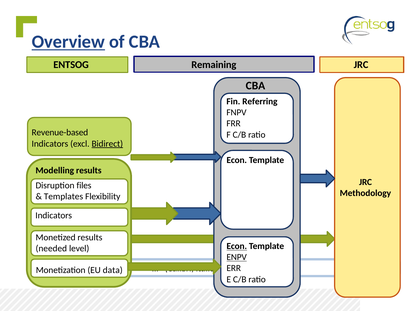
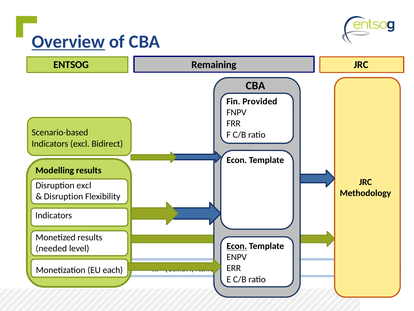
Referring: Referring -> Provided
Revenue-based: Revenue-based -> Scenario-based
Bidirect underline: present -> none
Disruption files: files -> excl
Templates at (63, 196): Templates -> Disruption
ENPV underline: present -> none
data: data -> each
